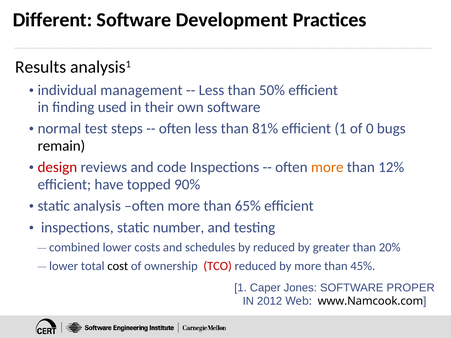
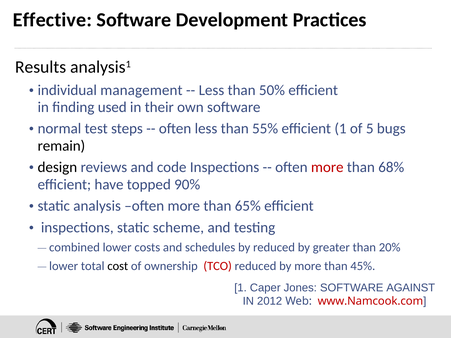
Different: Different -> Effective
81%: 81% -> 55%
0: 0 -> 5
design colour: red -> black
more at (327, 167) colour: orange -> red
12%: 12% -> 68%
number: number -> scheme
PROPER: PROPER -> AGAINST
www.Namcook.com colour: black -> red
